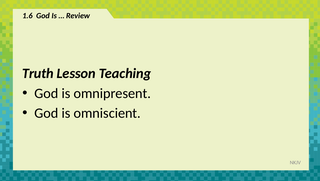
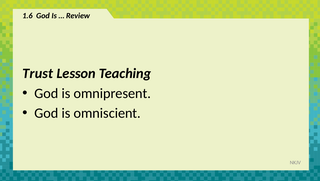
Truth: Truth -> Trust
